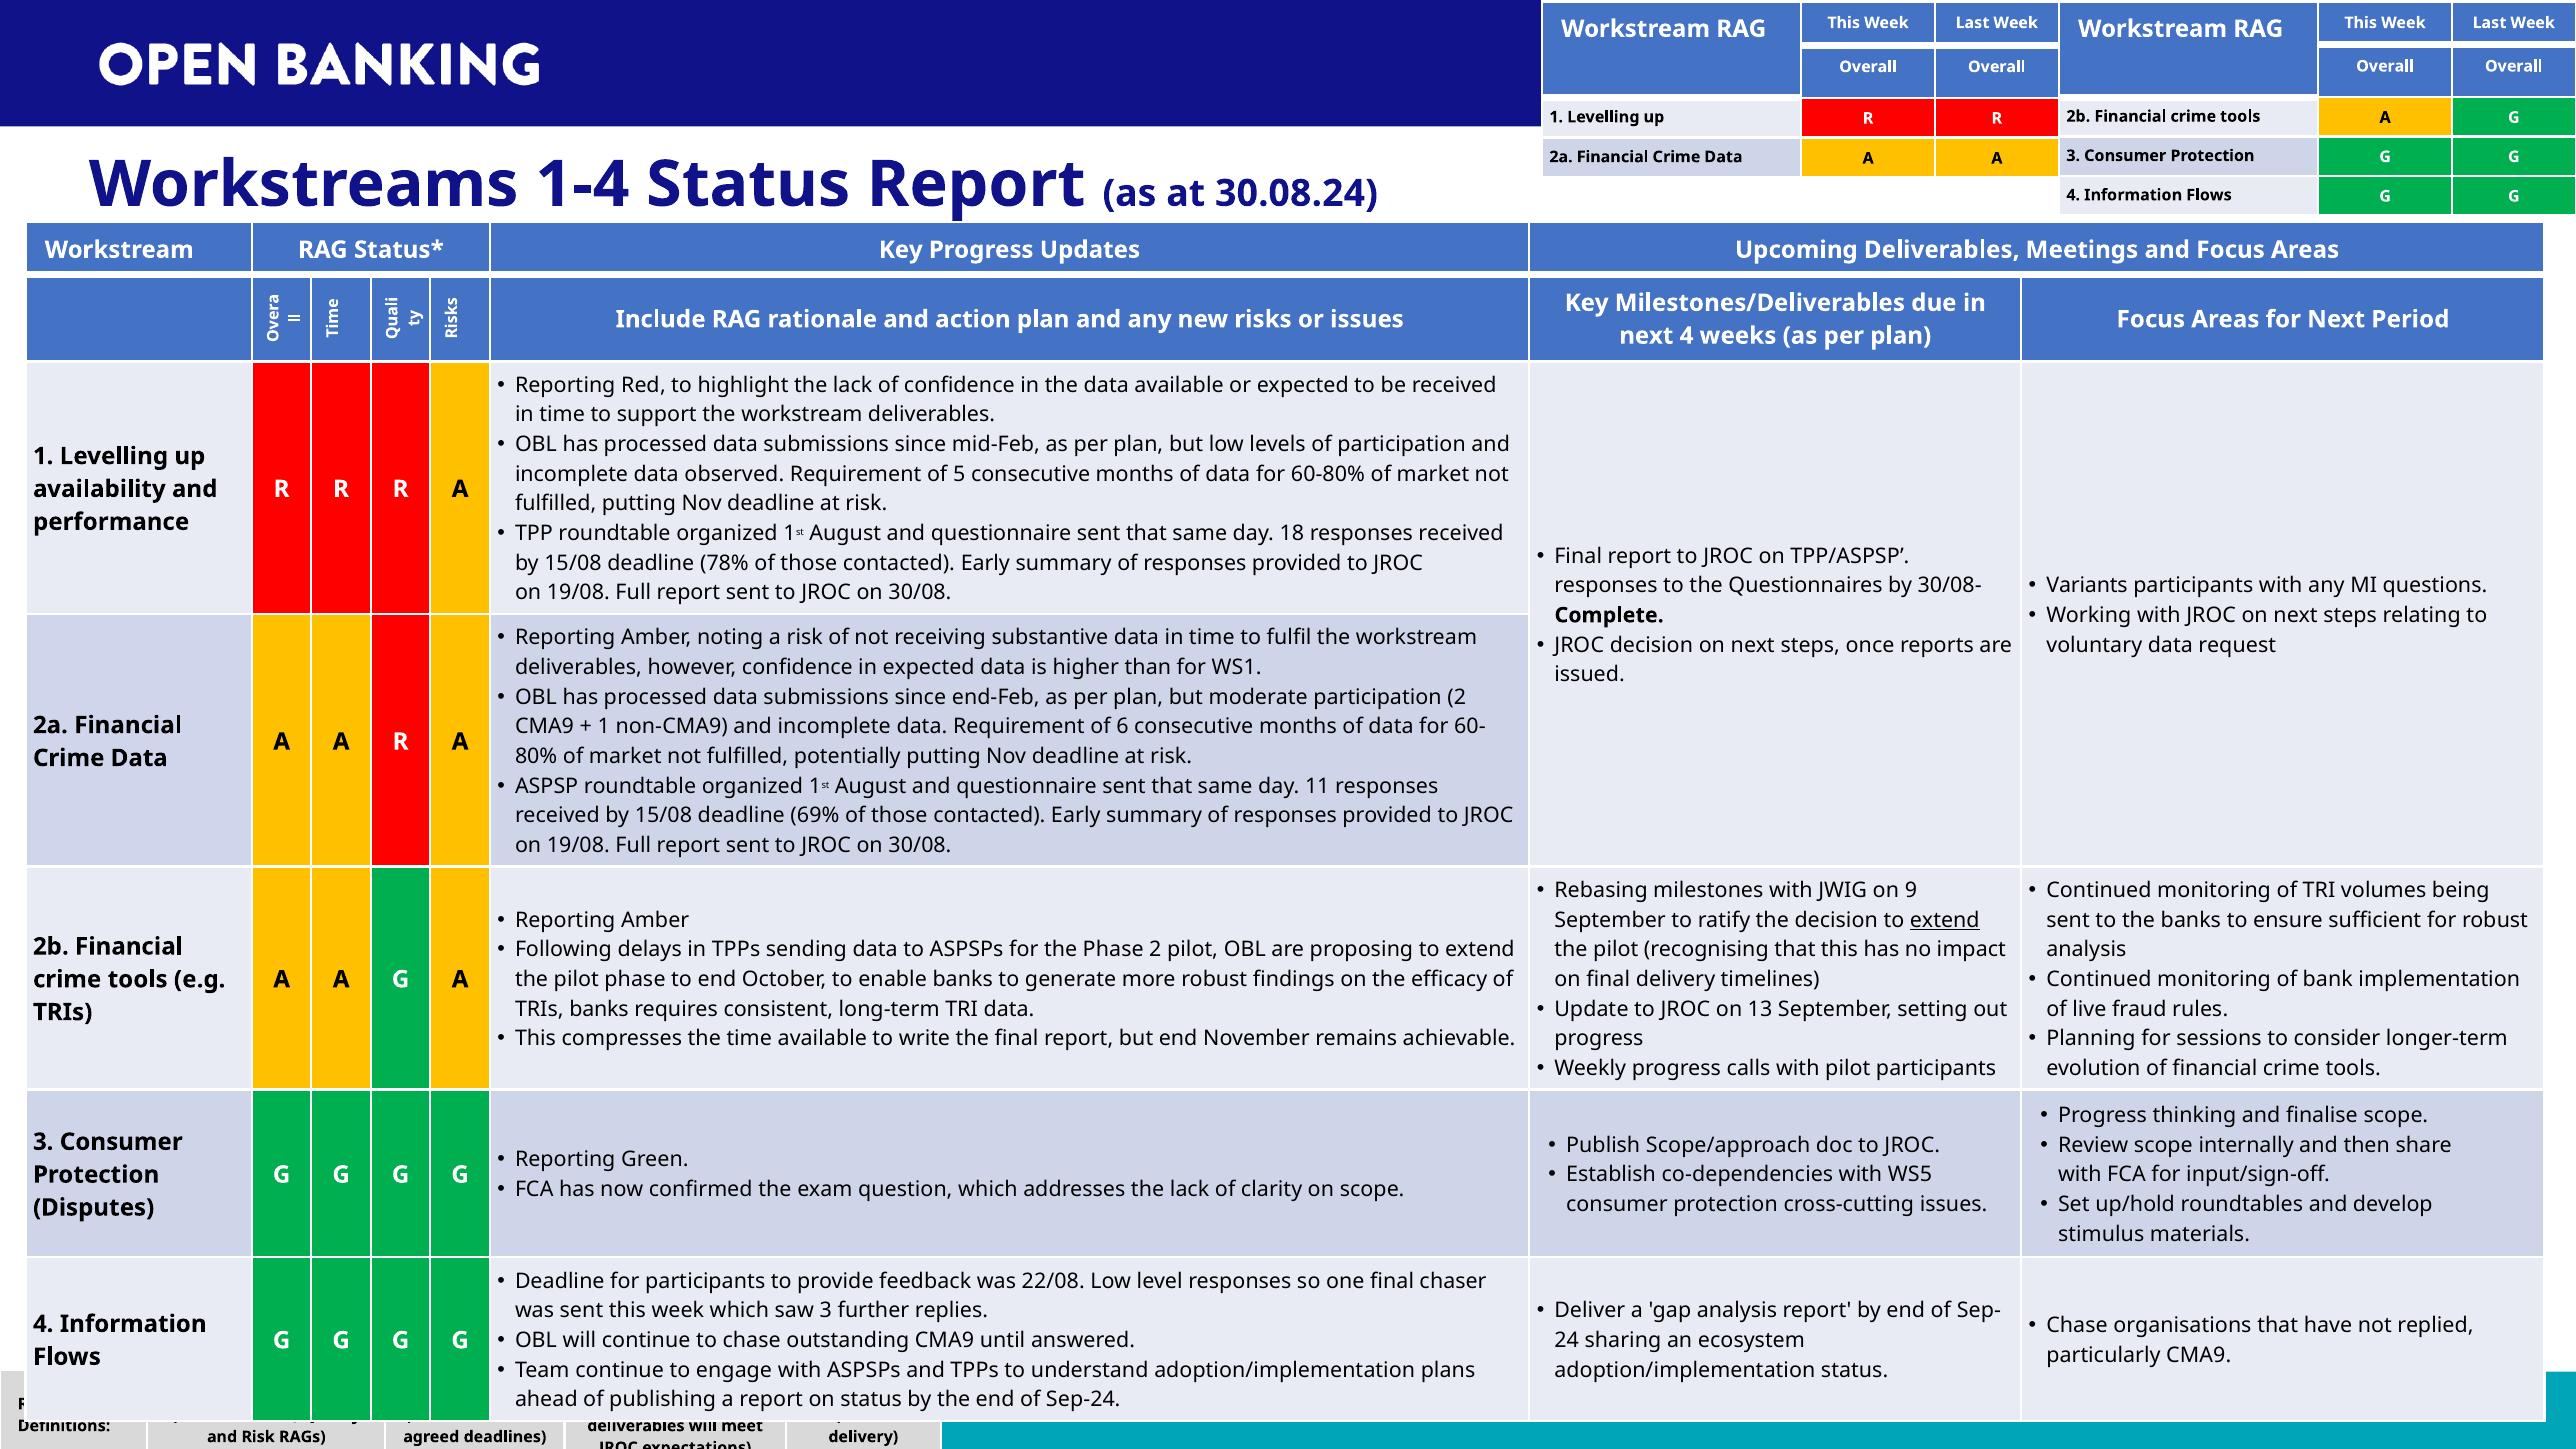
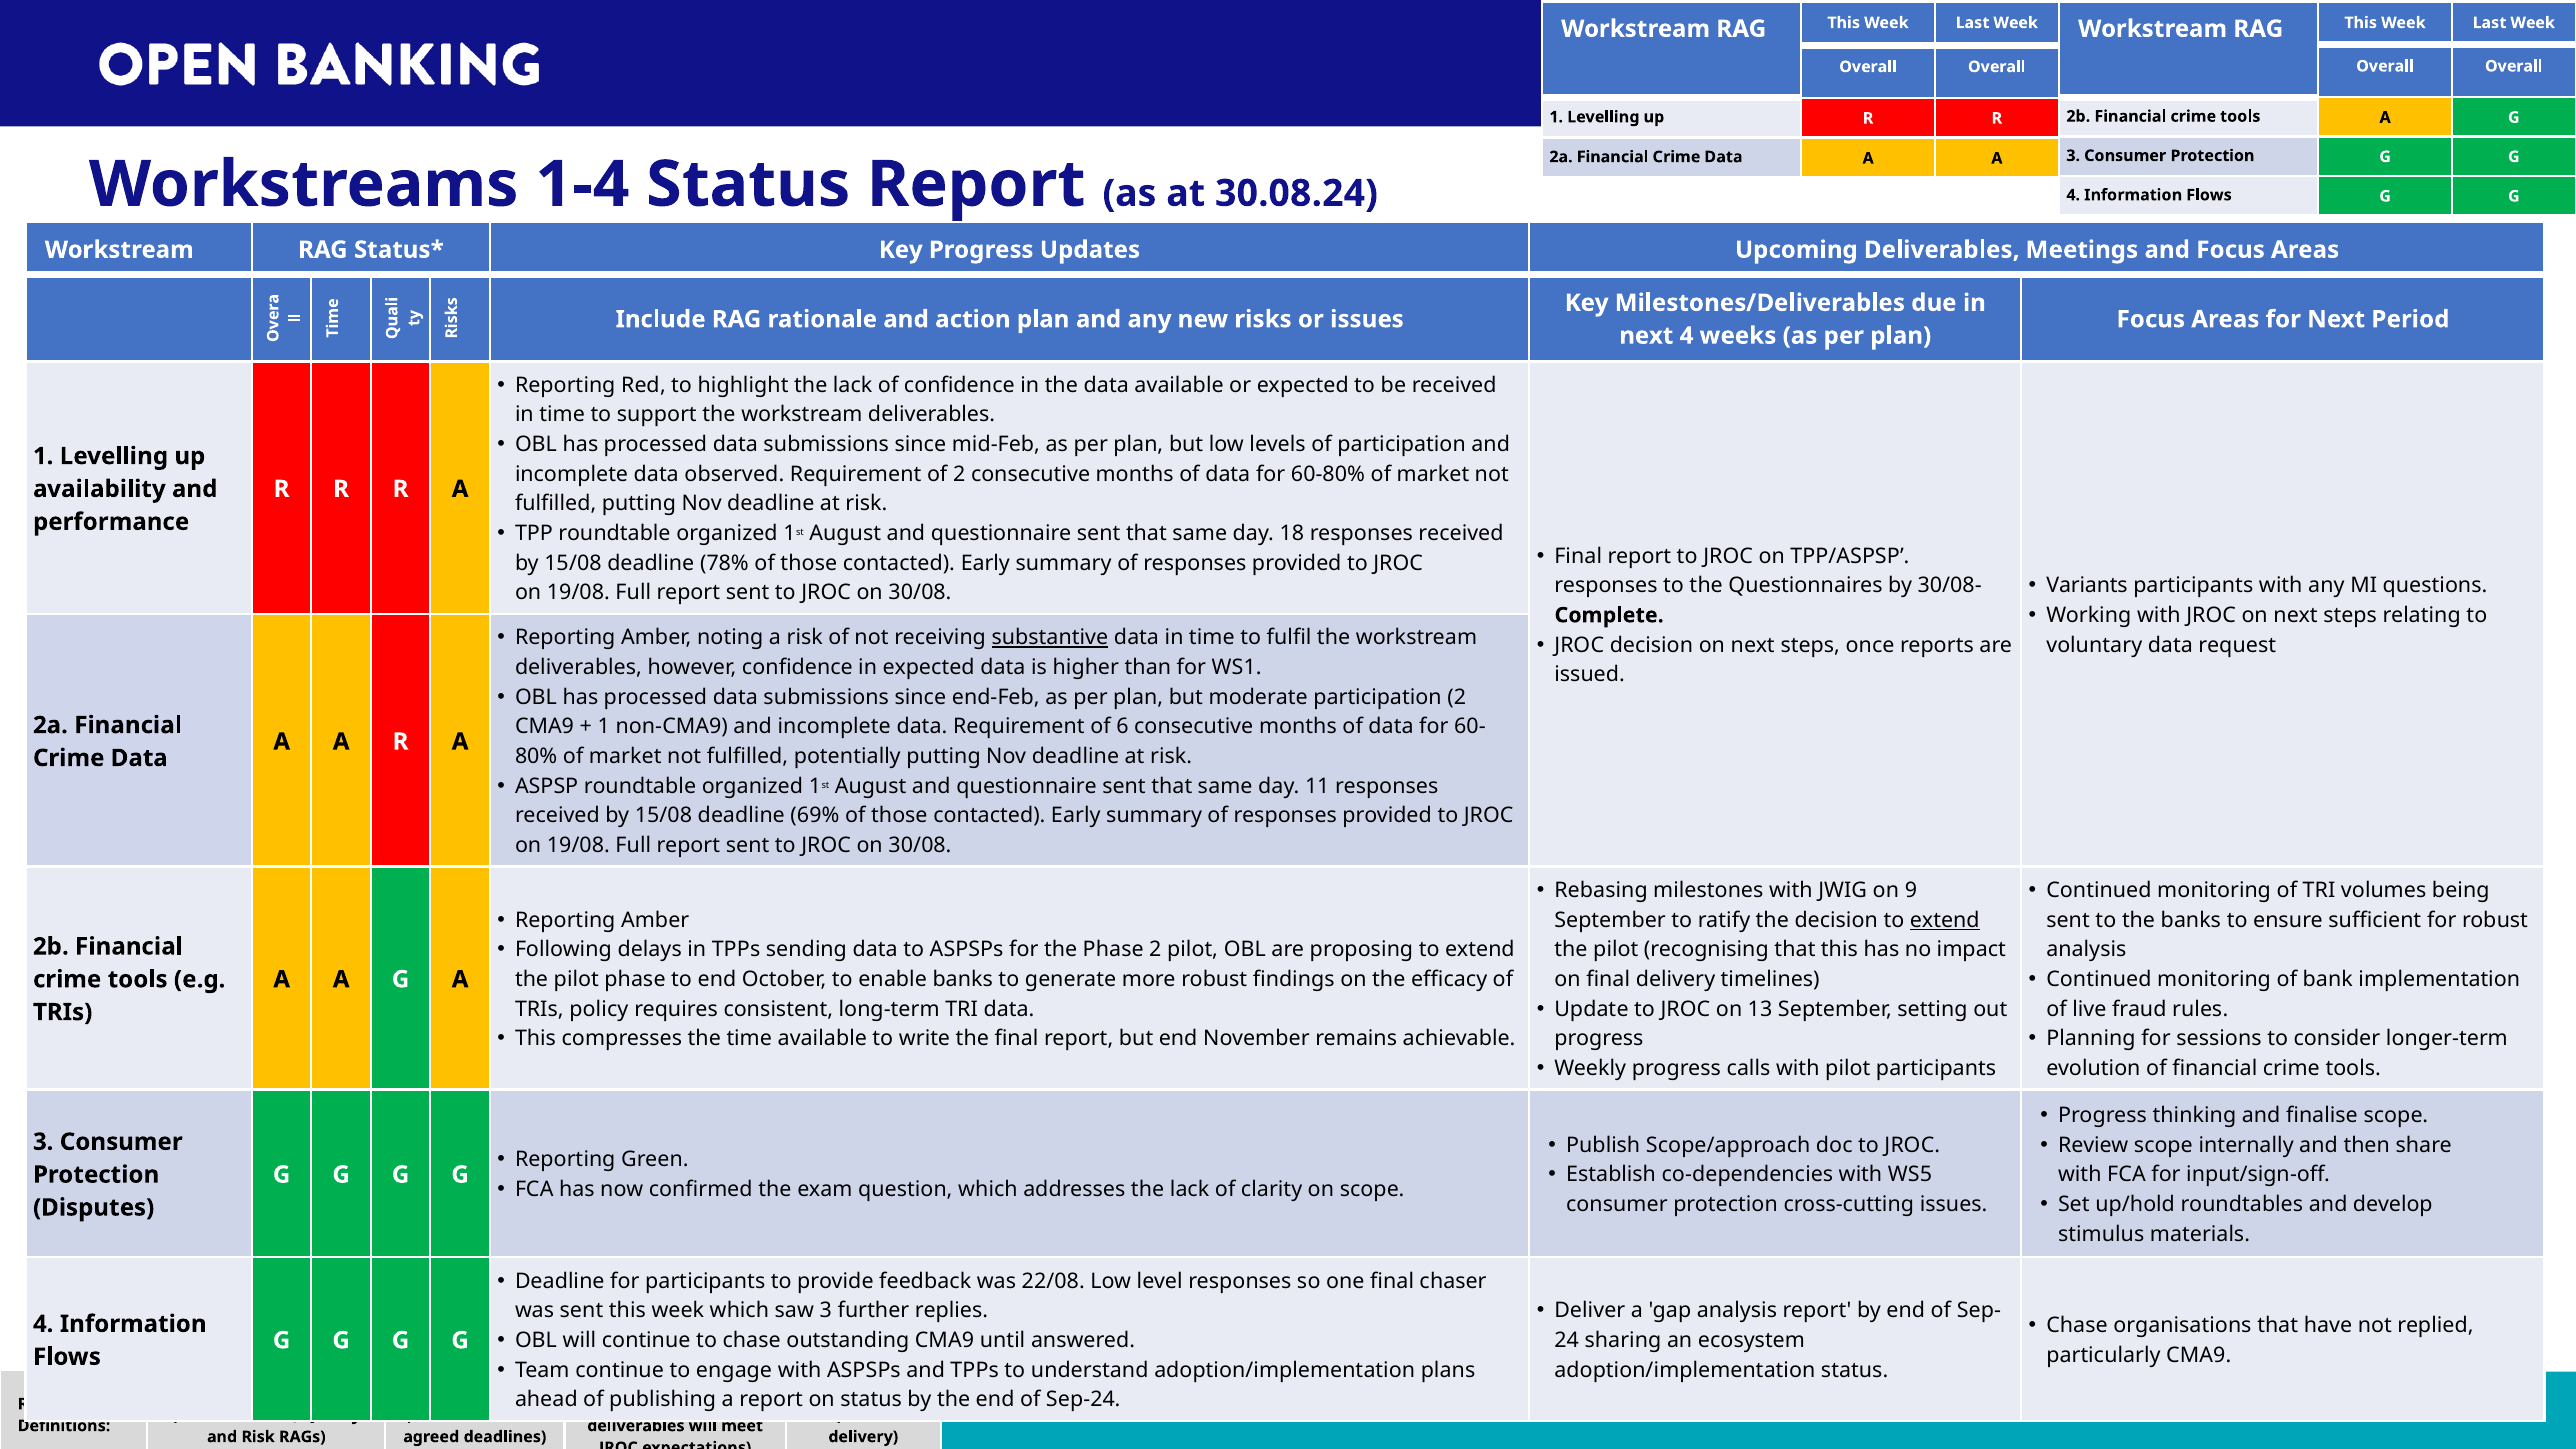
of 5: 5 -> 2
substantive underline: none -> present
TRIs banks: banks -> policy
